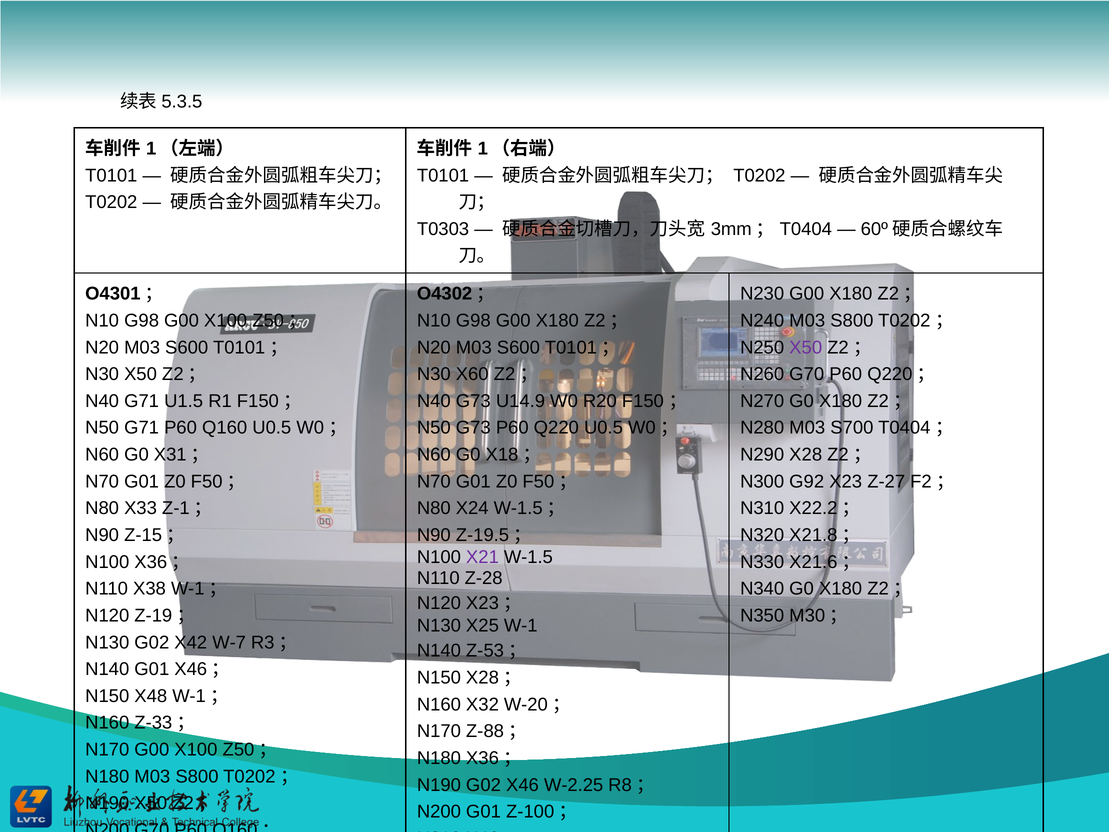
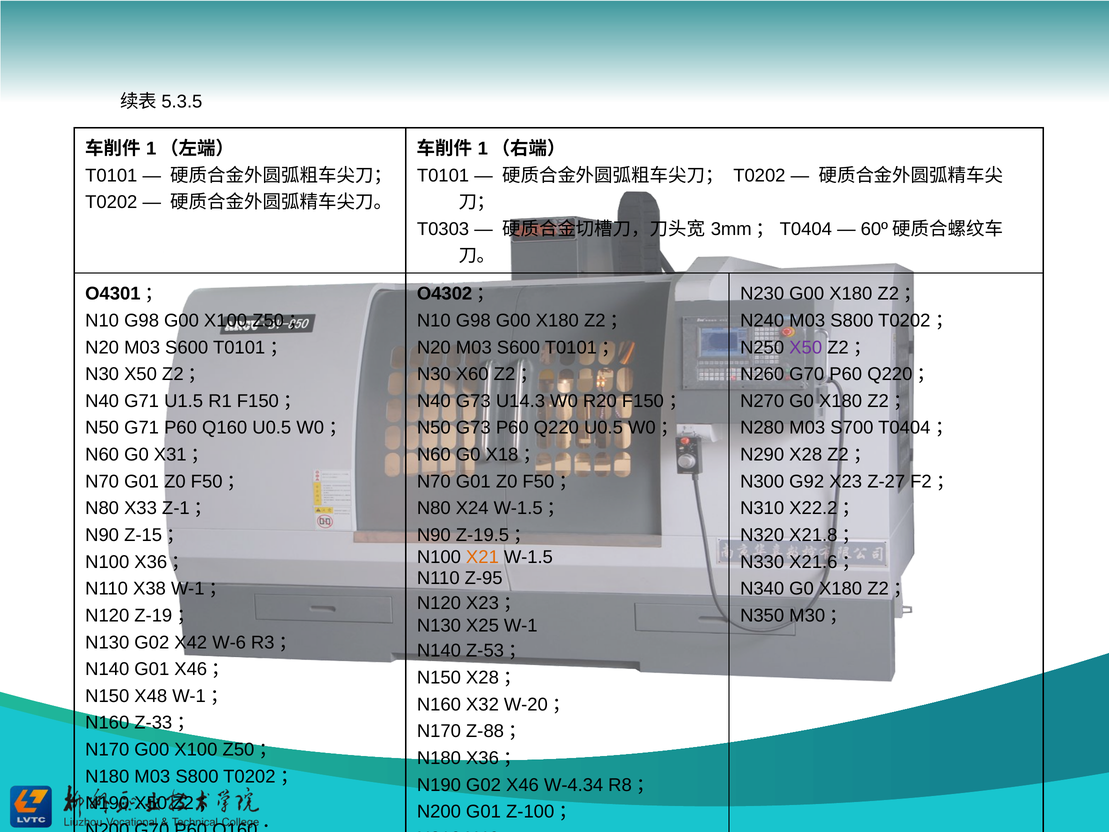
U14.9: U14.9 -> U14.3
X21 colour: purple -> orange
Z-28: Z-28 -> Z-95
W-7: W-7 -> W-6
W-2.25: W-2.25 -> W-4.34
